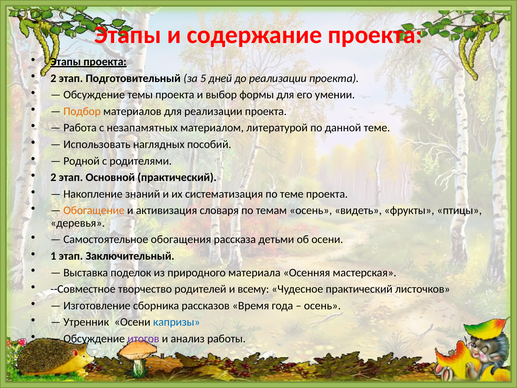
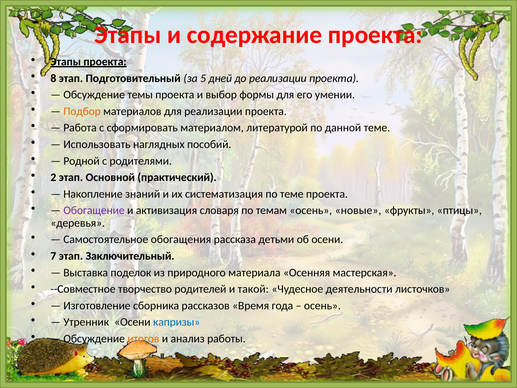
2 at (53, 78): 2 -> 8
незапамятных: незапамятных -> сформировать
Обогащение colour: orange -> purple
видеть: видеть -> новые
1: 1 -> 7
всему: всему -> такой
Чудесное практический: практический -> деятельности
итогов colour: purple -> orange
